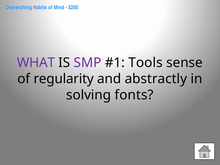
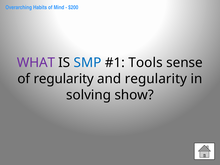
SMP colour: purple -> blue
and abstractly: abstractly -> regularity
fonts: fonts -> show
